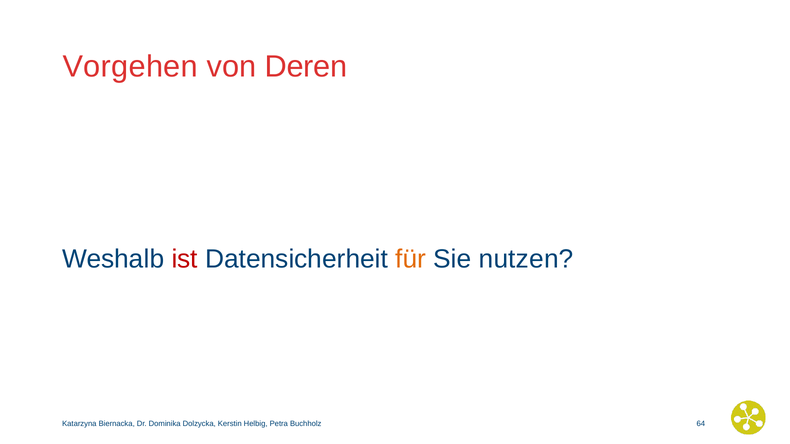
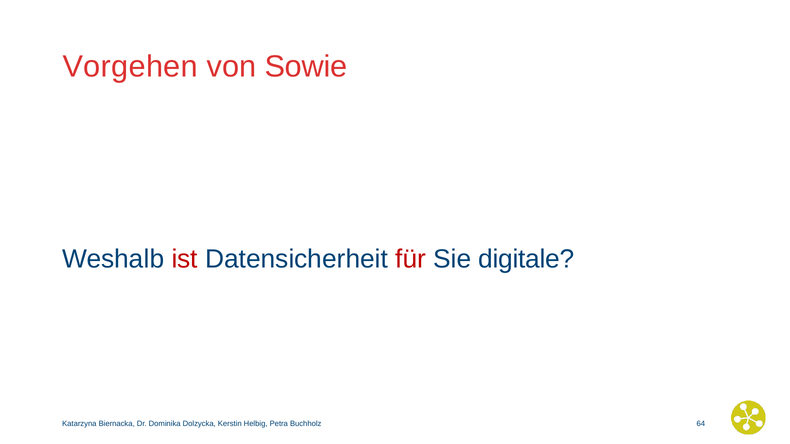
Deren: Deren -> Sowie
für colour: orange -> red
nutzen: nutzen -> digitale
